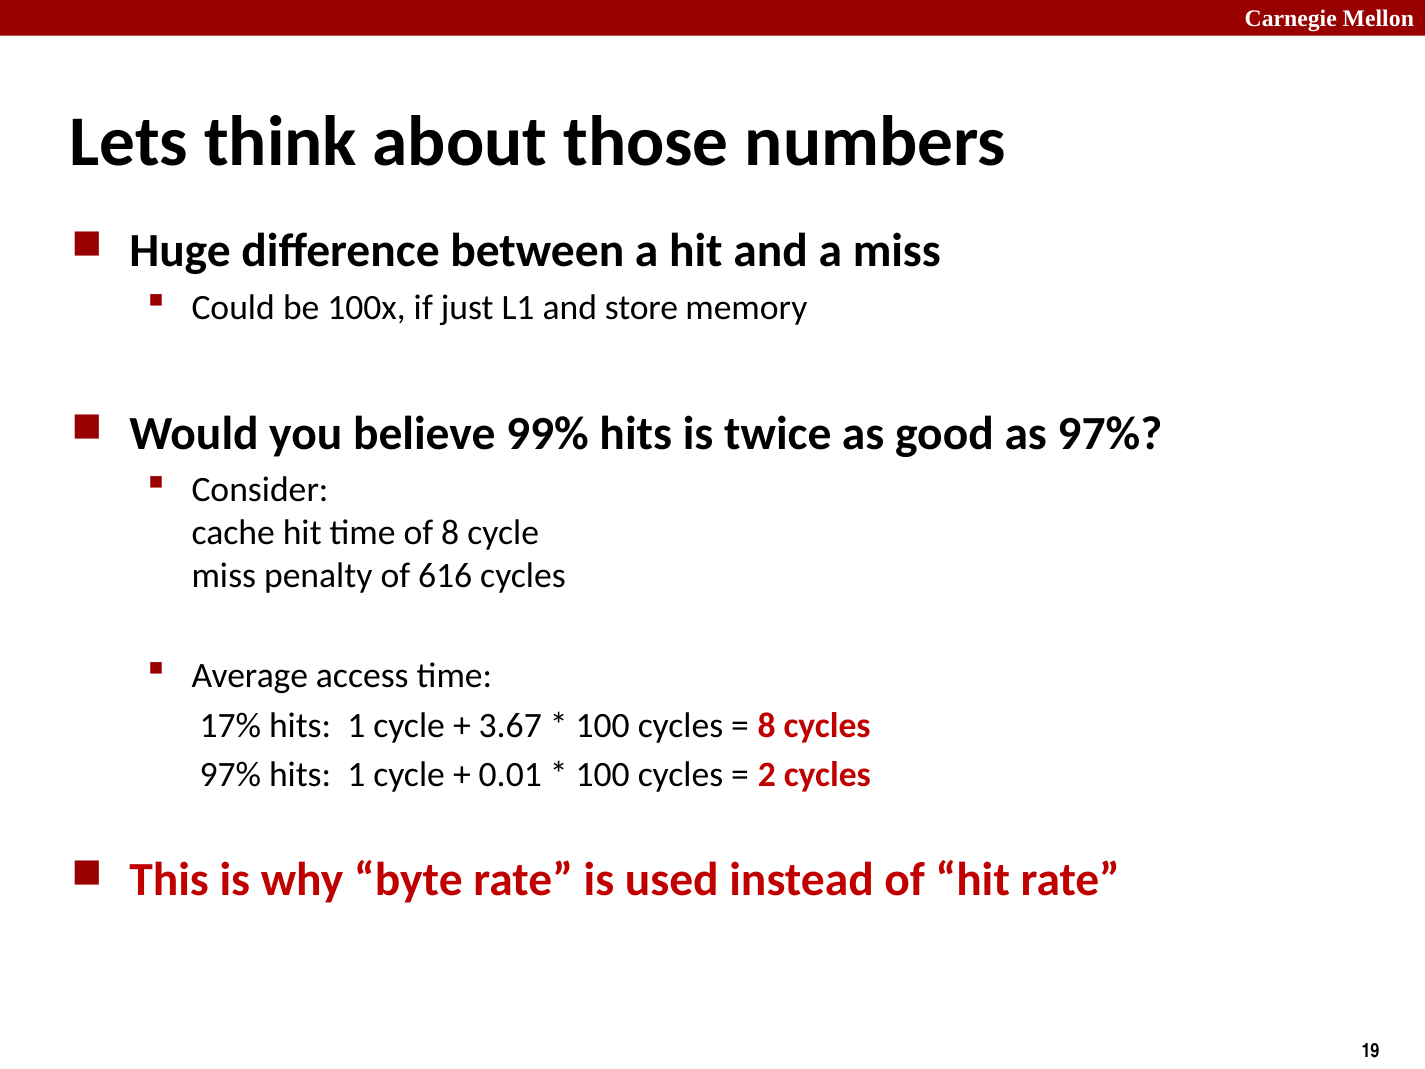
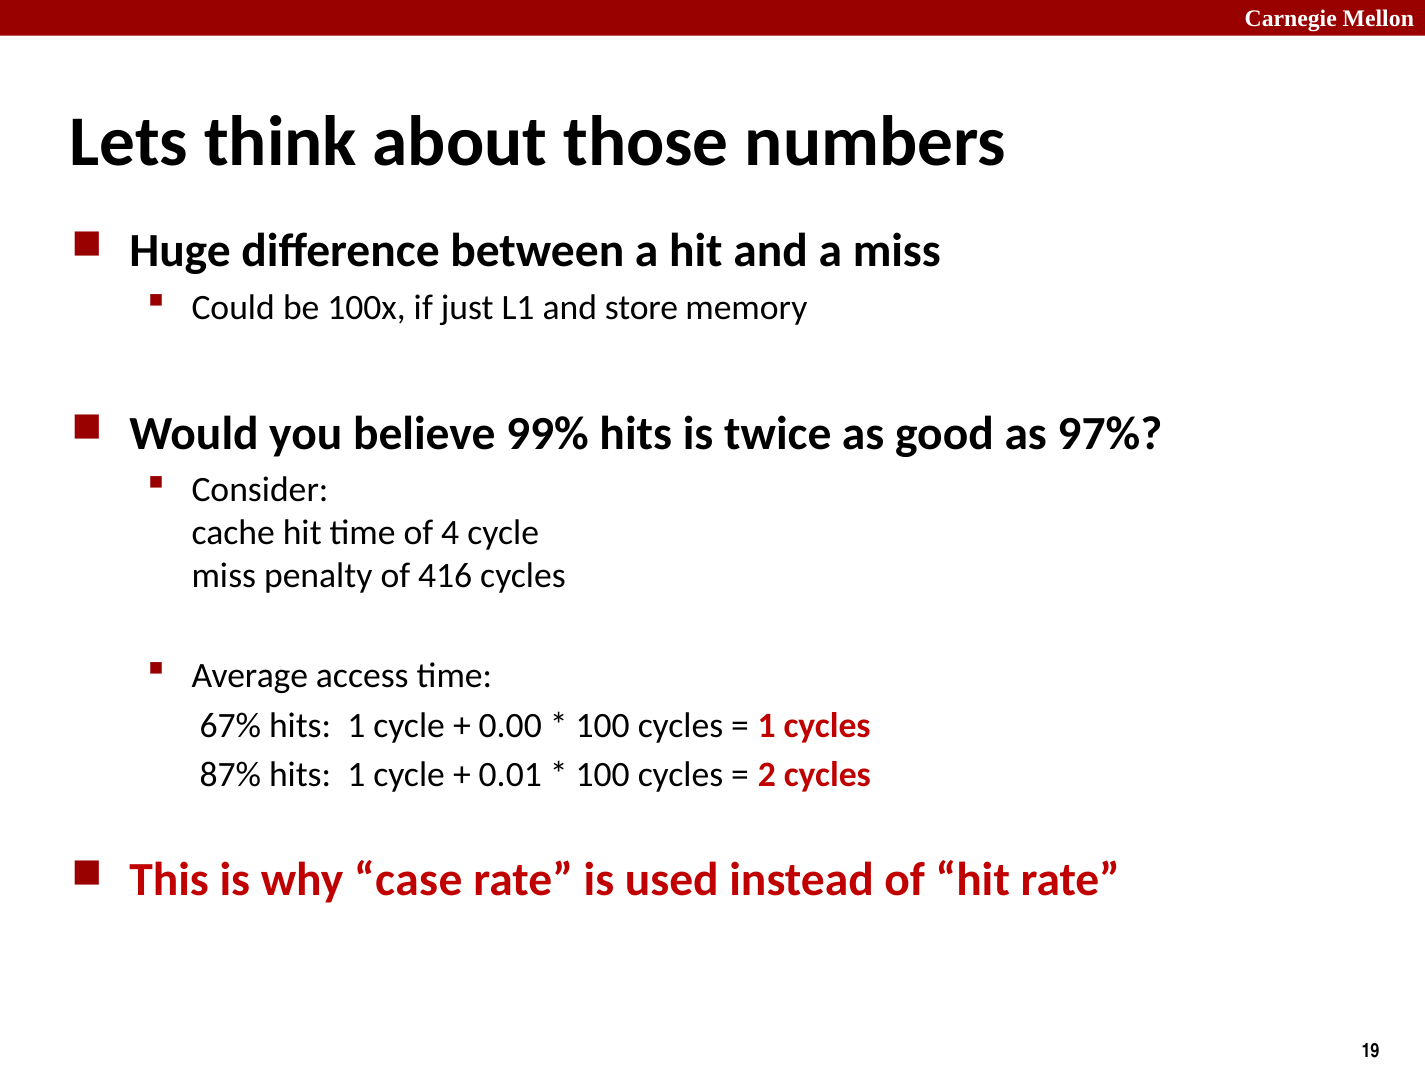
of 8: 8 -> 4
616: 616 -> 416
17%: 17% -> 67%
3.67: 3.67 -> 0.00
8 at (767, 725): 8 -> 1
97% at (230, 775): 97% -> 87%
byte: byte -> case
